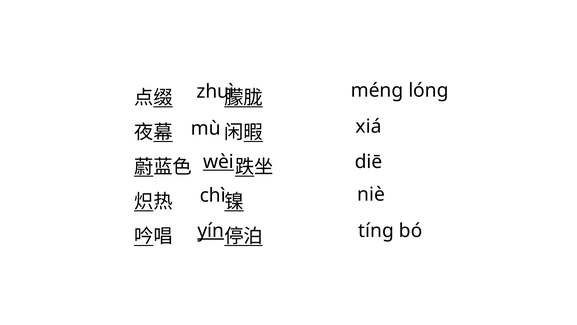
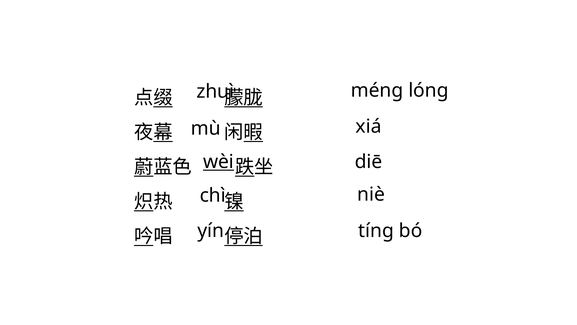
yín underline: present -> none
